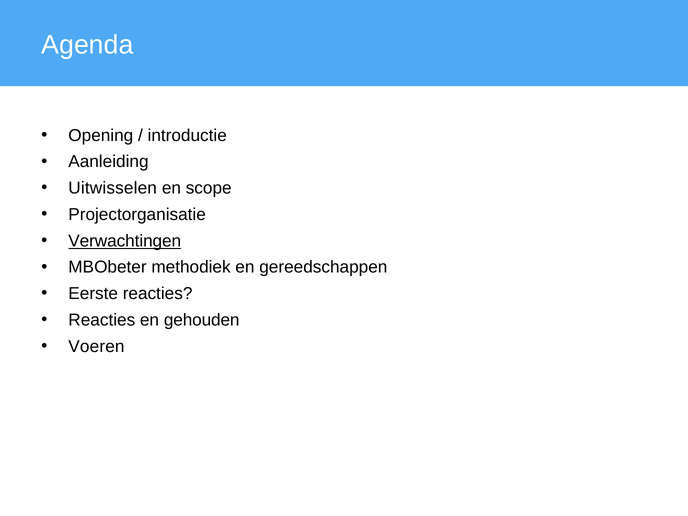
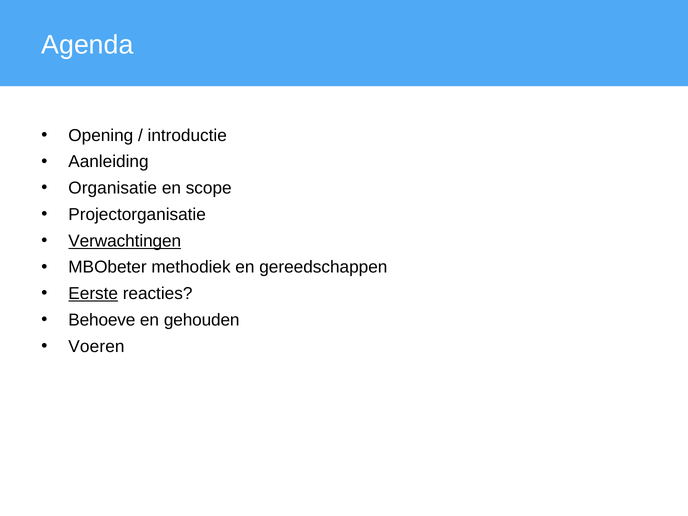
Uitwisselen: Uitwisselen -> Organisatie
Eerste underline: none -> present
Reacties at (102, 320): Reacties -> Behoeve
